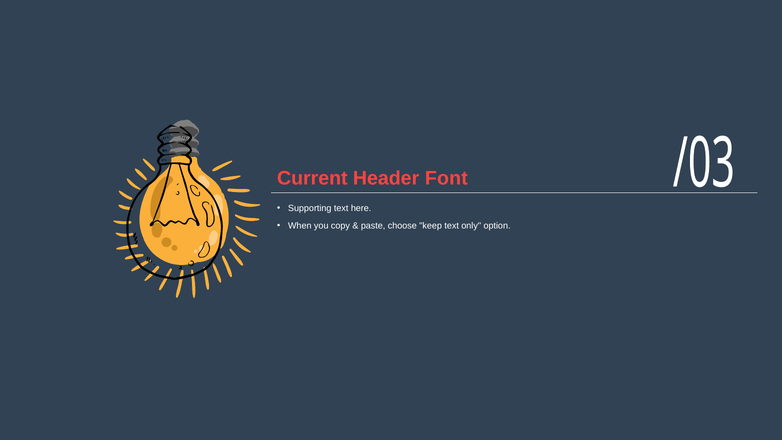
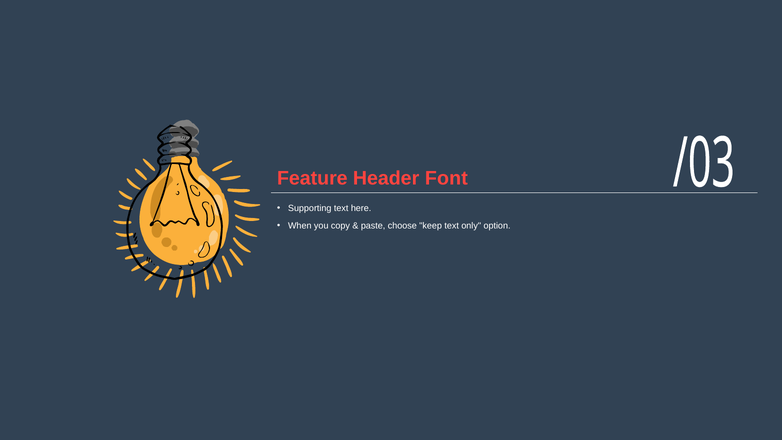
Current: Current -> Feature
